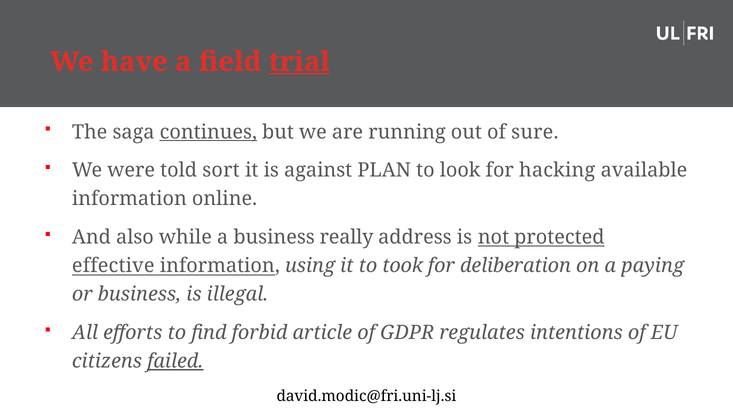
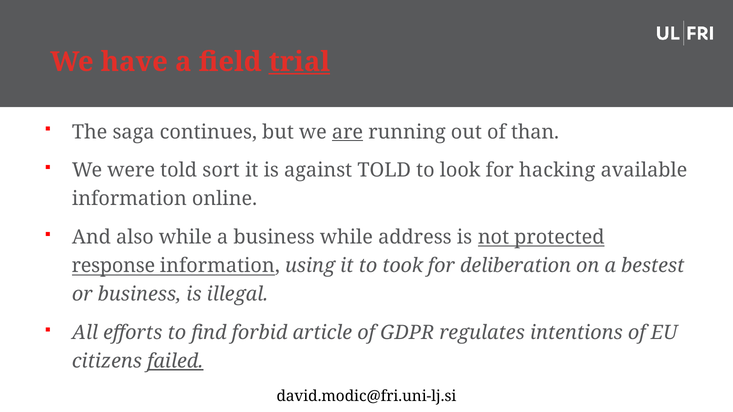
continues underline: present -> none
are underline: none -> present
sure: sure -> than
against PLAN: PLAN -> TOLD
business really: really -> while
effective: effective -> response
paying: paying -> bestest
